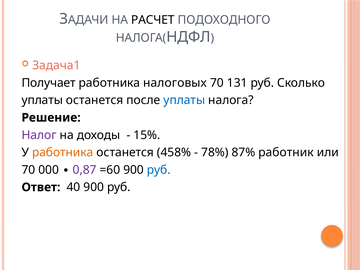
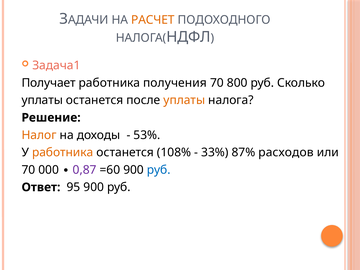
РАСЧЕТ colour: black -> orange
налоговых: налоговых -> получения
131: 131 -> 800
уплаты at (184, 100) colour: blue -> orange
Налог colour: purple -> orange
15%: 15% -> 53%
458%: 458% -> 108%
78%: 78% -> 33%
работник: работник -> расходов
40: 40 -> 95
